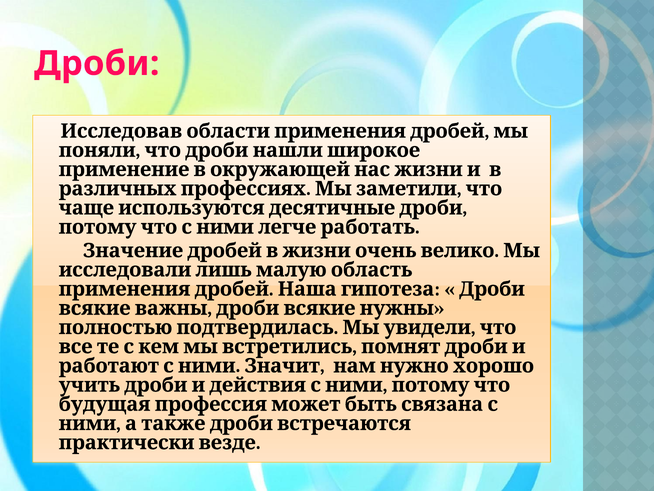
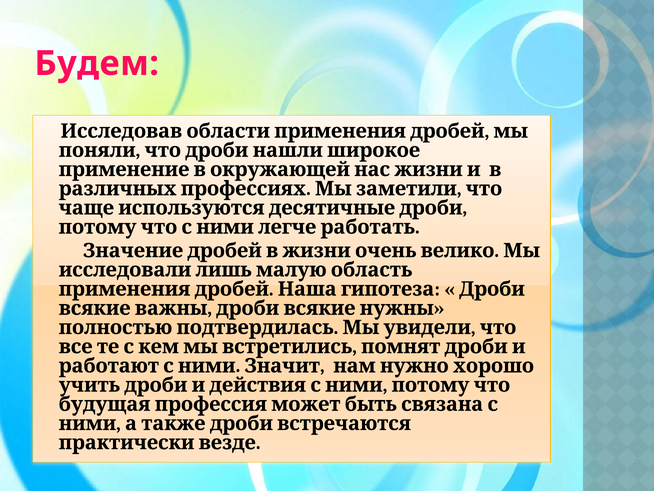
Дроби at (97, 63): Дроби -> Будем
